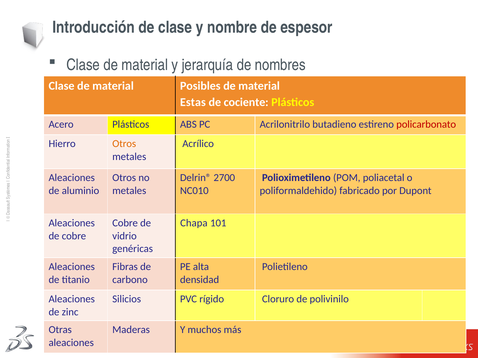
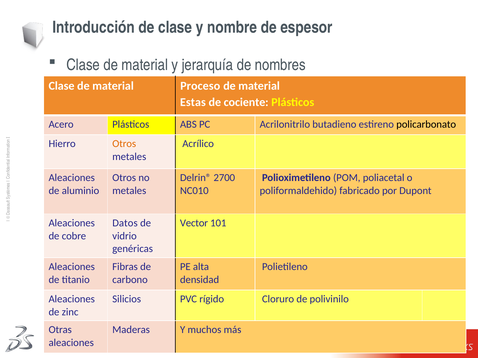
Posibles: Posibles -> Proceso
policarbonato colour: red -> black
Cobre at (125, 223): Cobre -> Datos
Chapa: Chapa -> Vector
